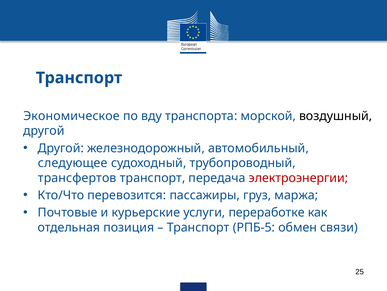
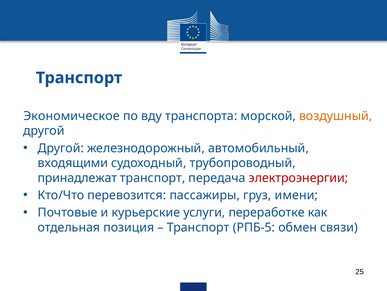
воздушный colour: black -> orange
следующее: следующее -> входящими
трансфертов: трансфертов -> принадлежат
маржа: маржа -> имени
